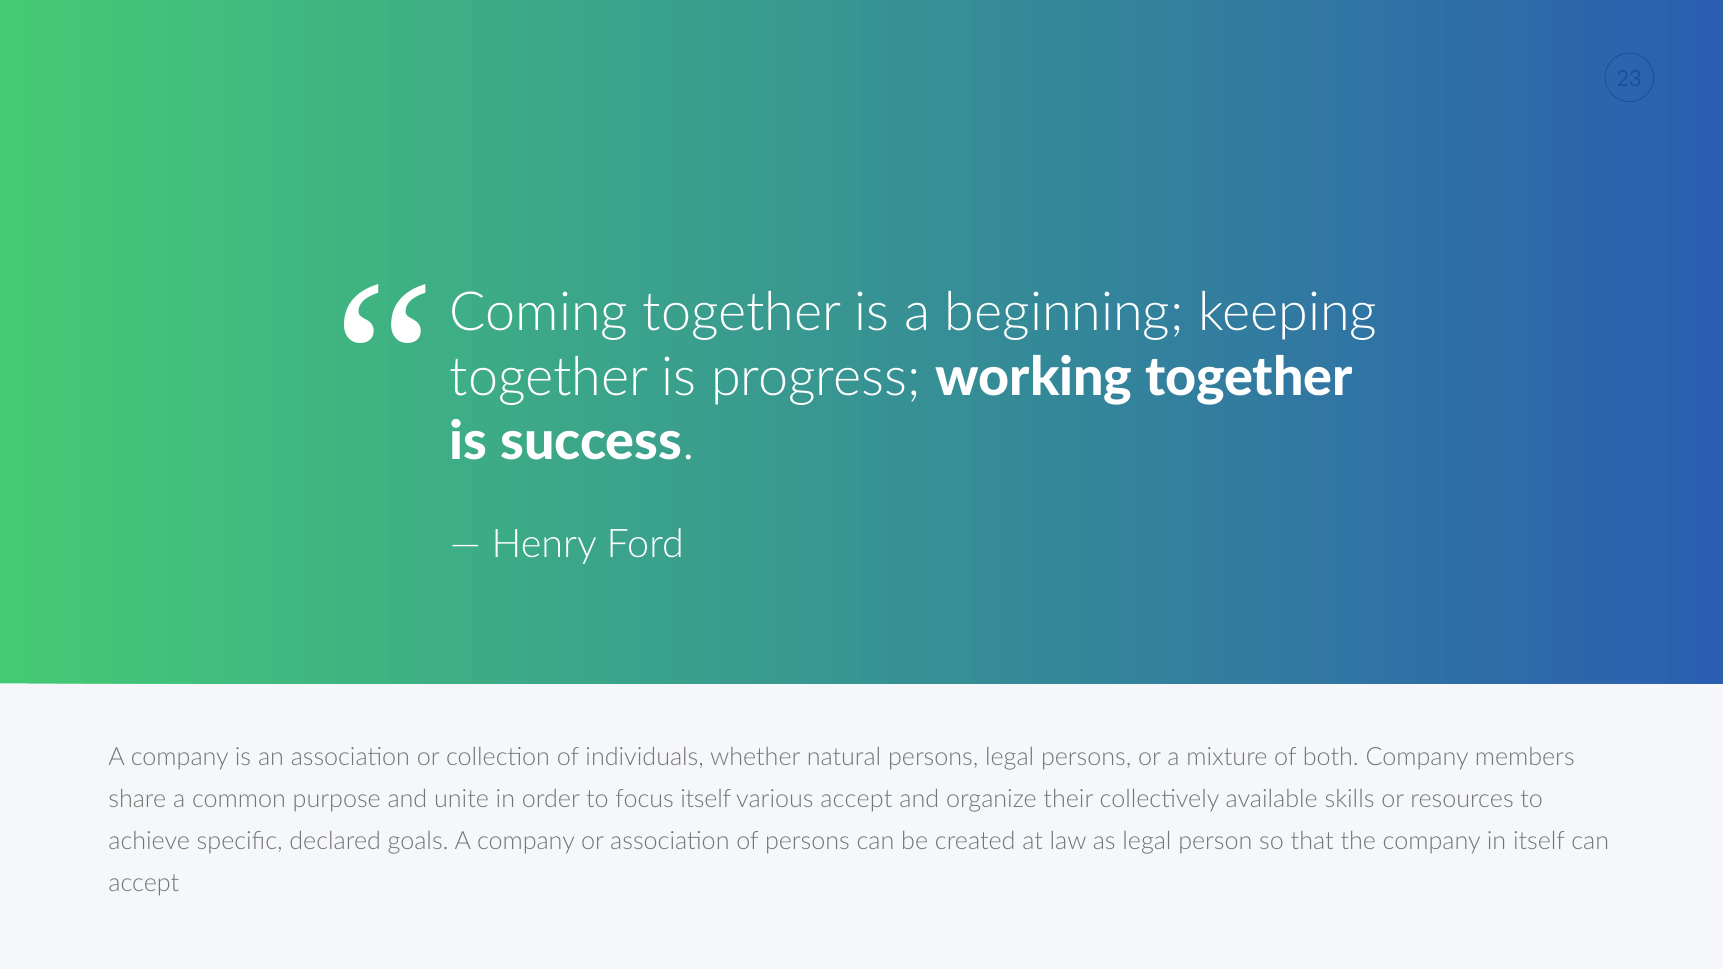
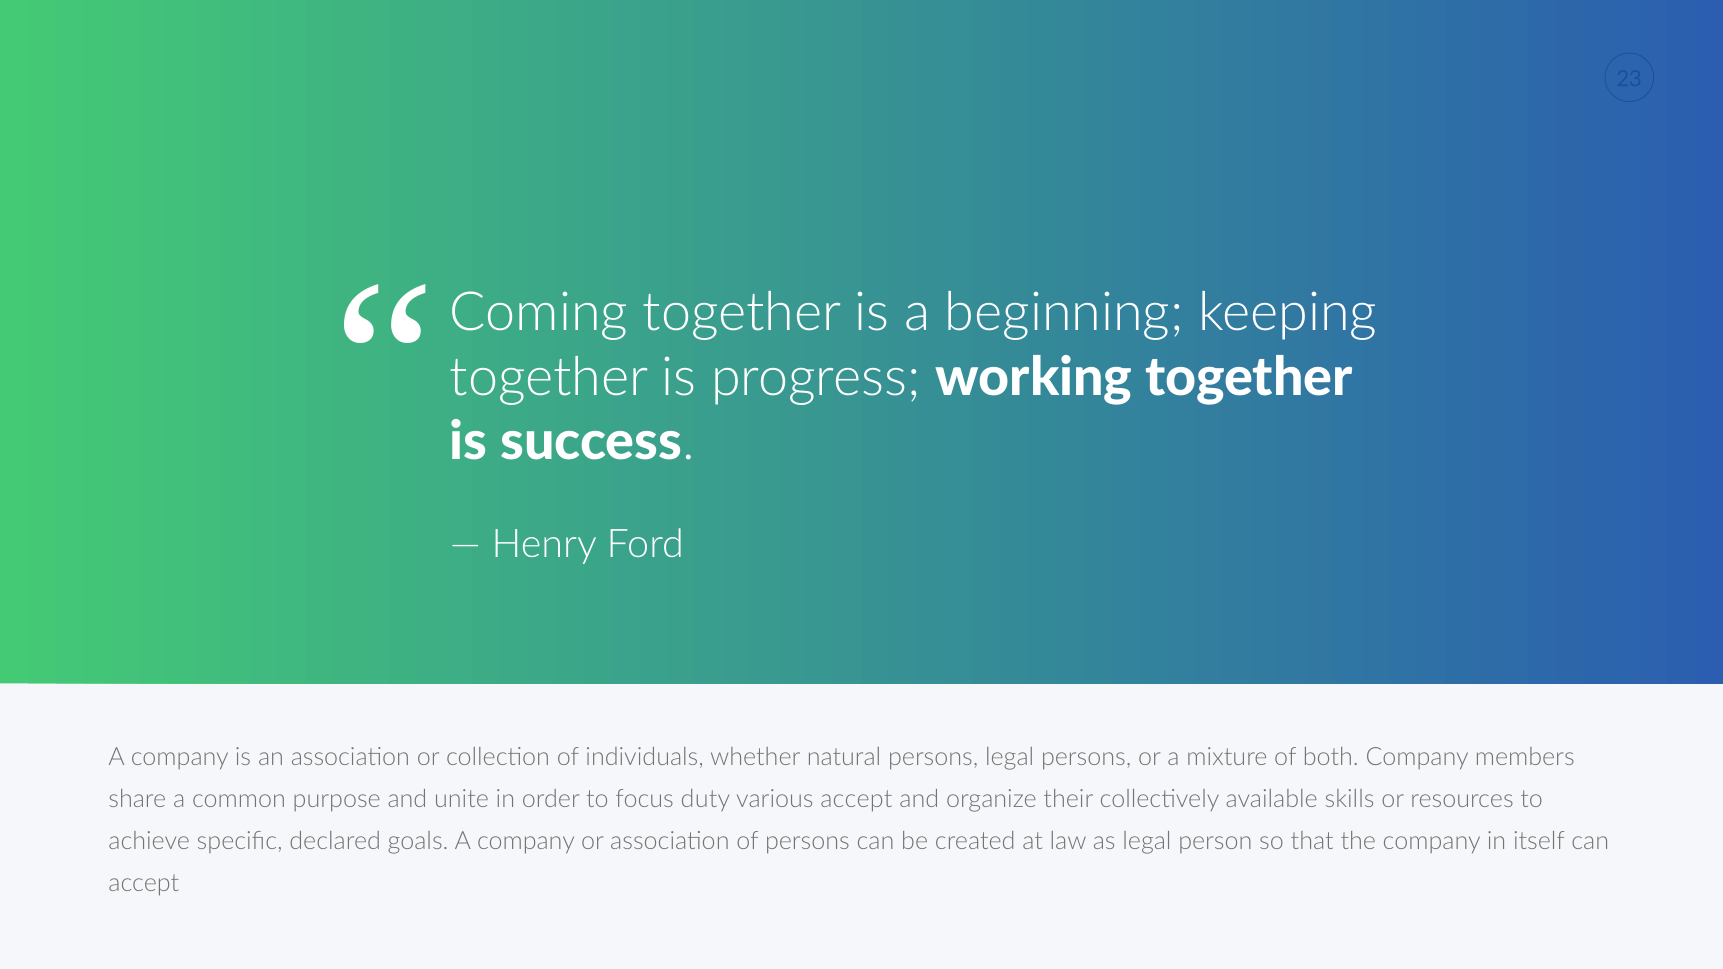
focus itself: itself -> duty
